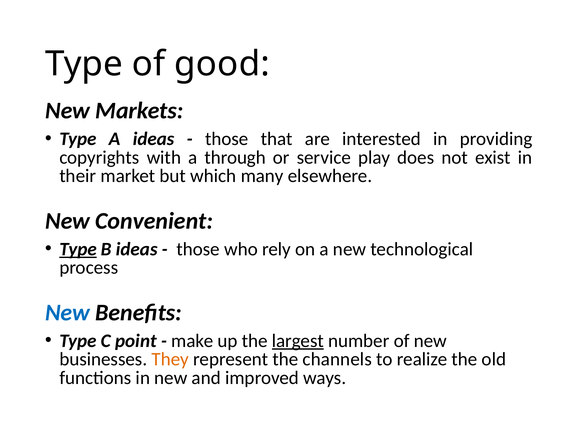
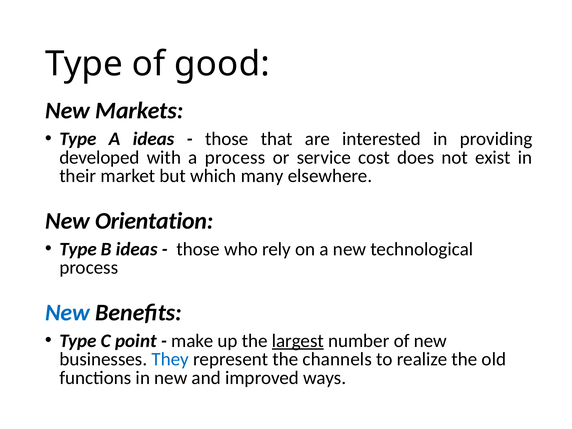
copyrights: copyrights -> developed
a through: through -> process
play: play -> cost
Convenient: Convenient -> Orientation
Type at (78, 249) underline: present -> none
They colour: orange -> blue
